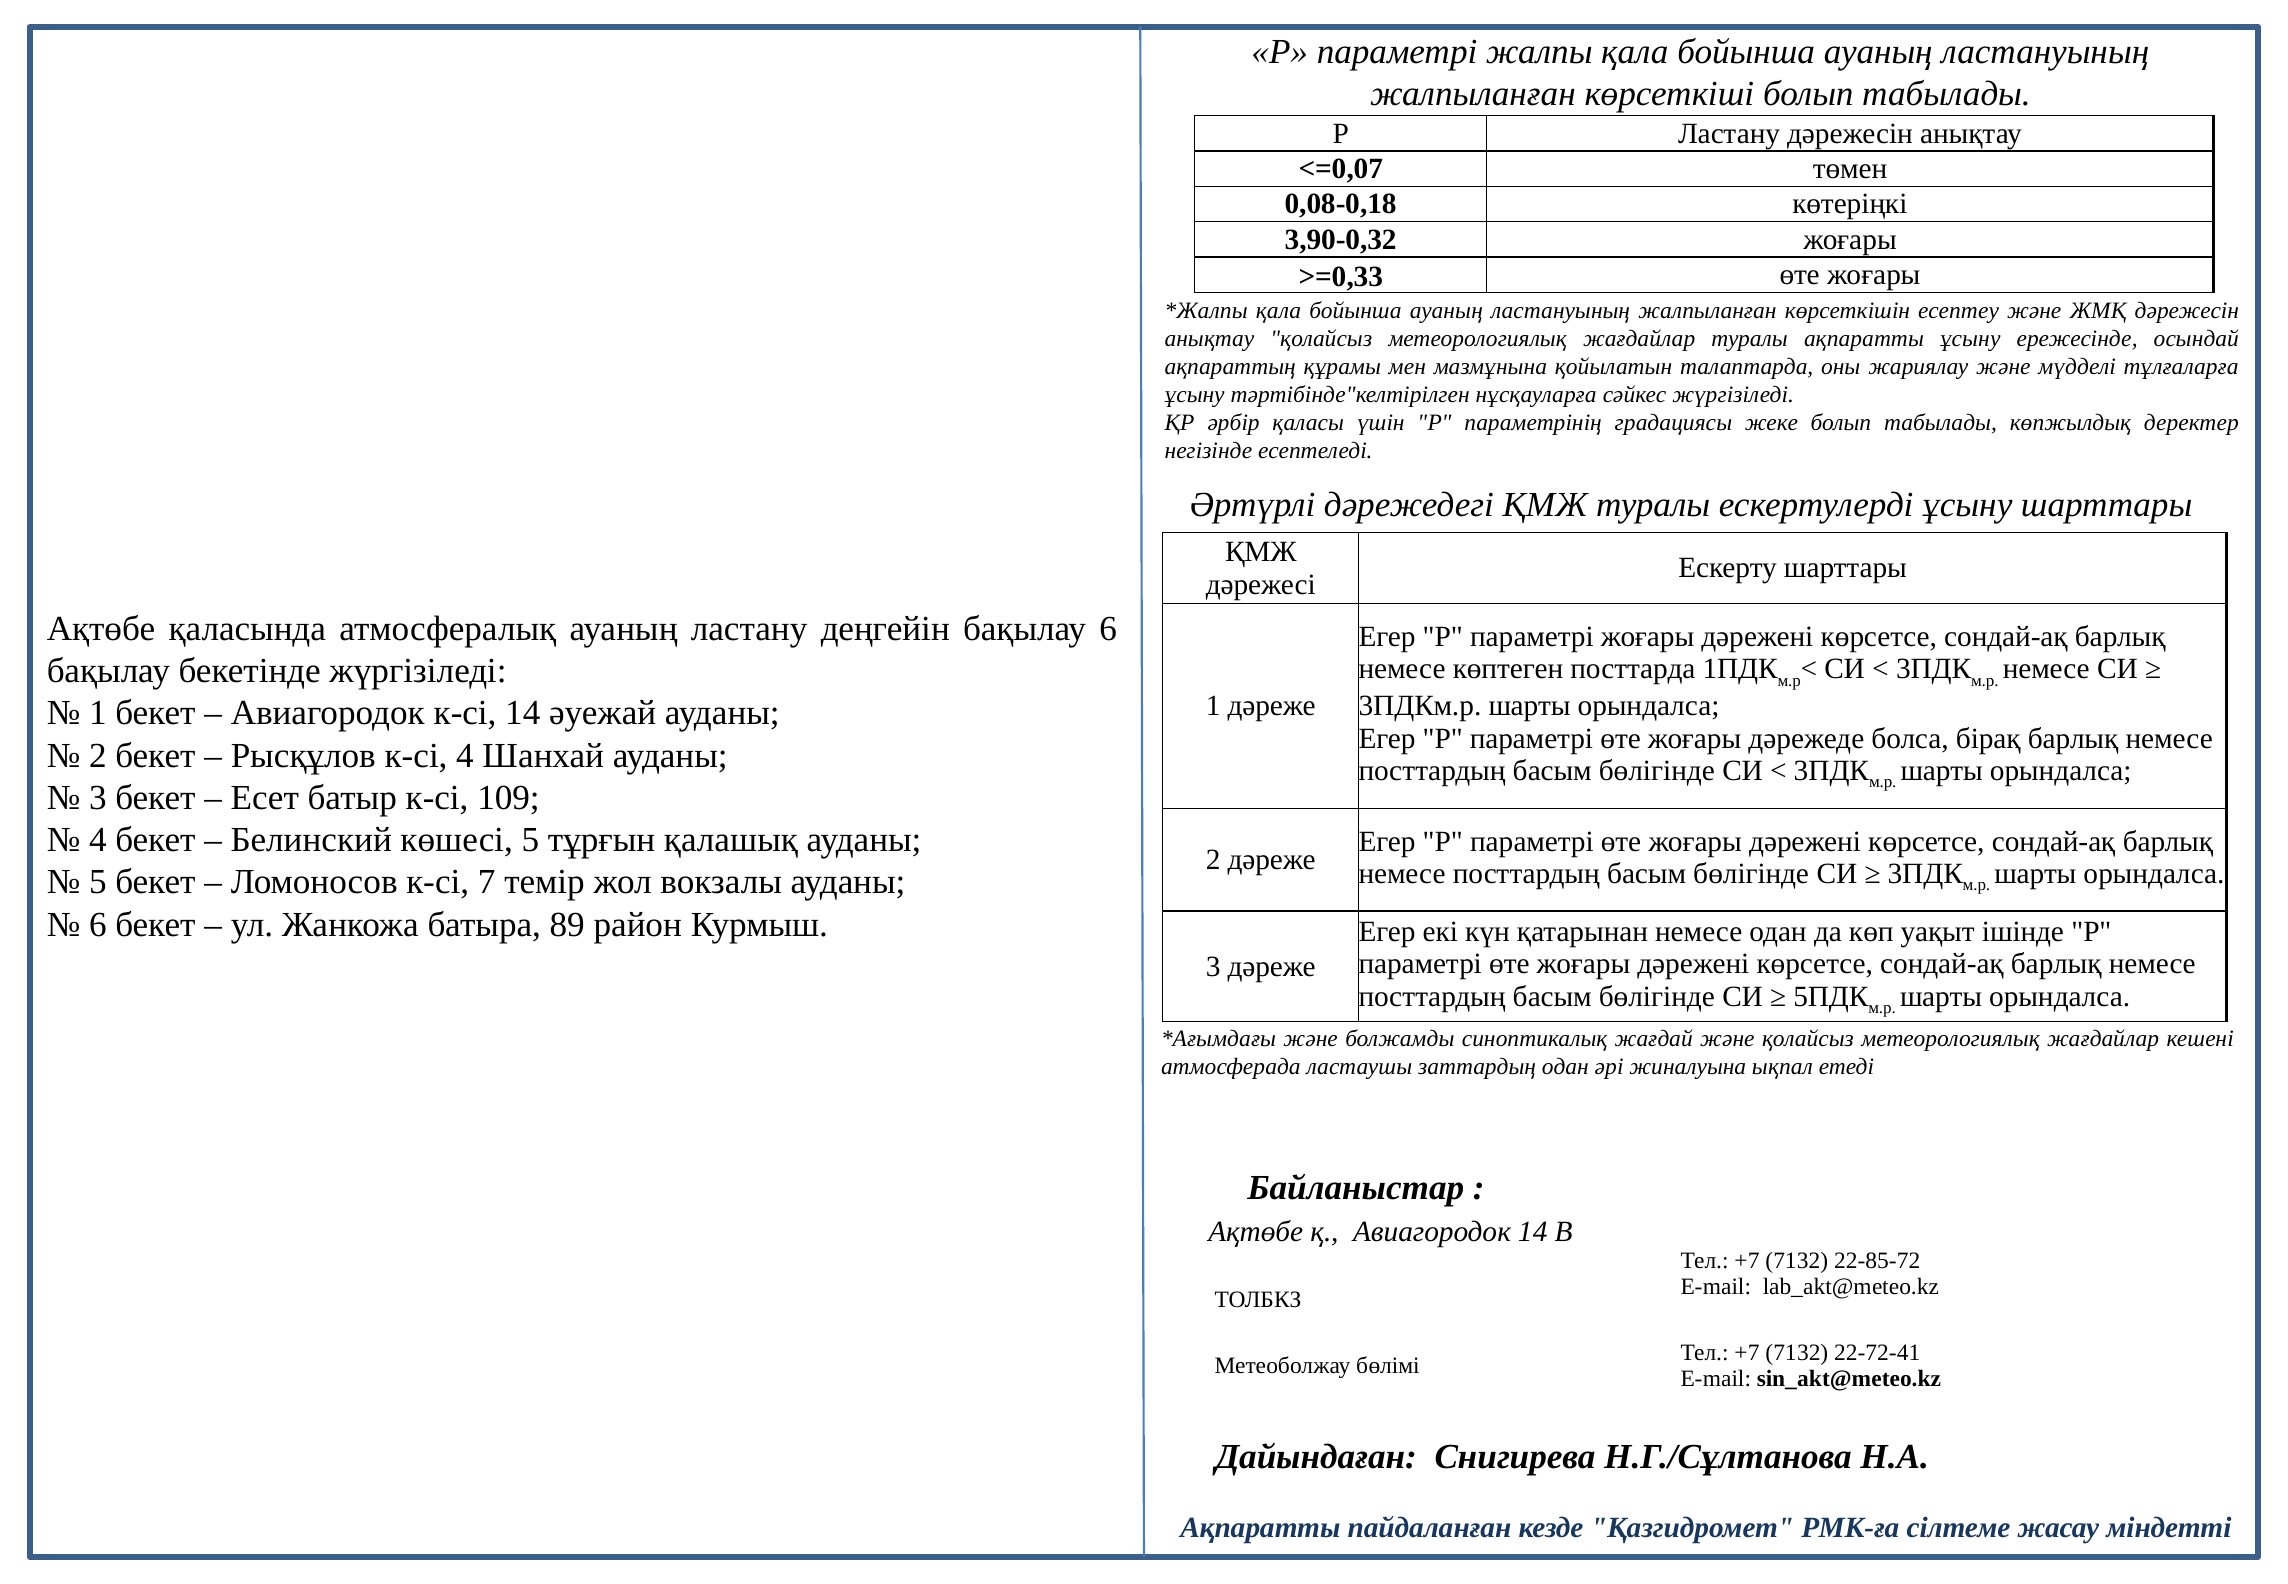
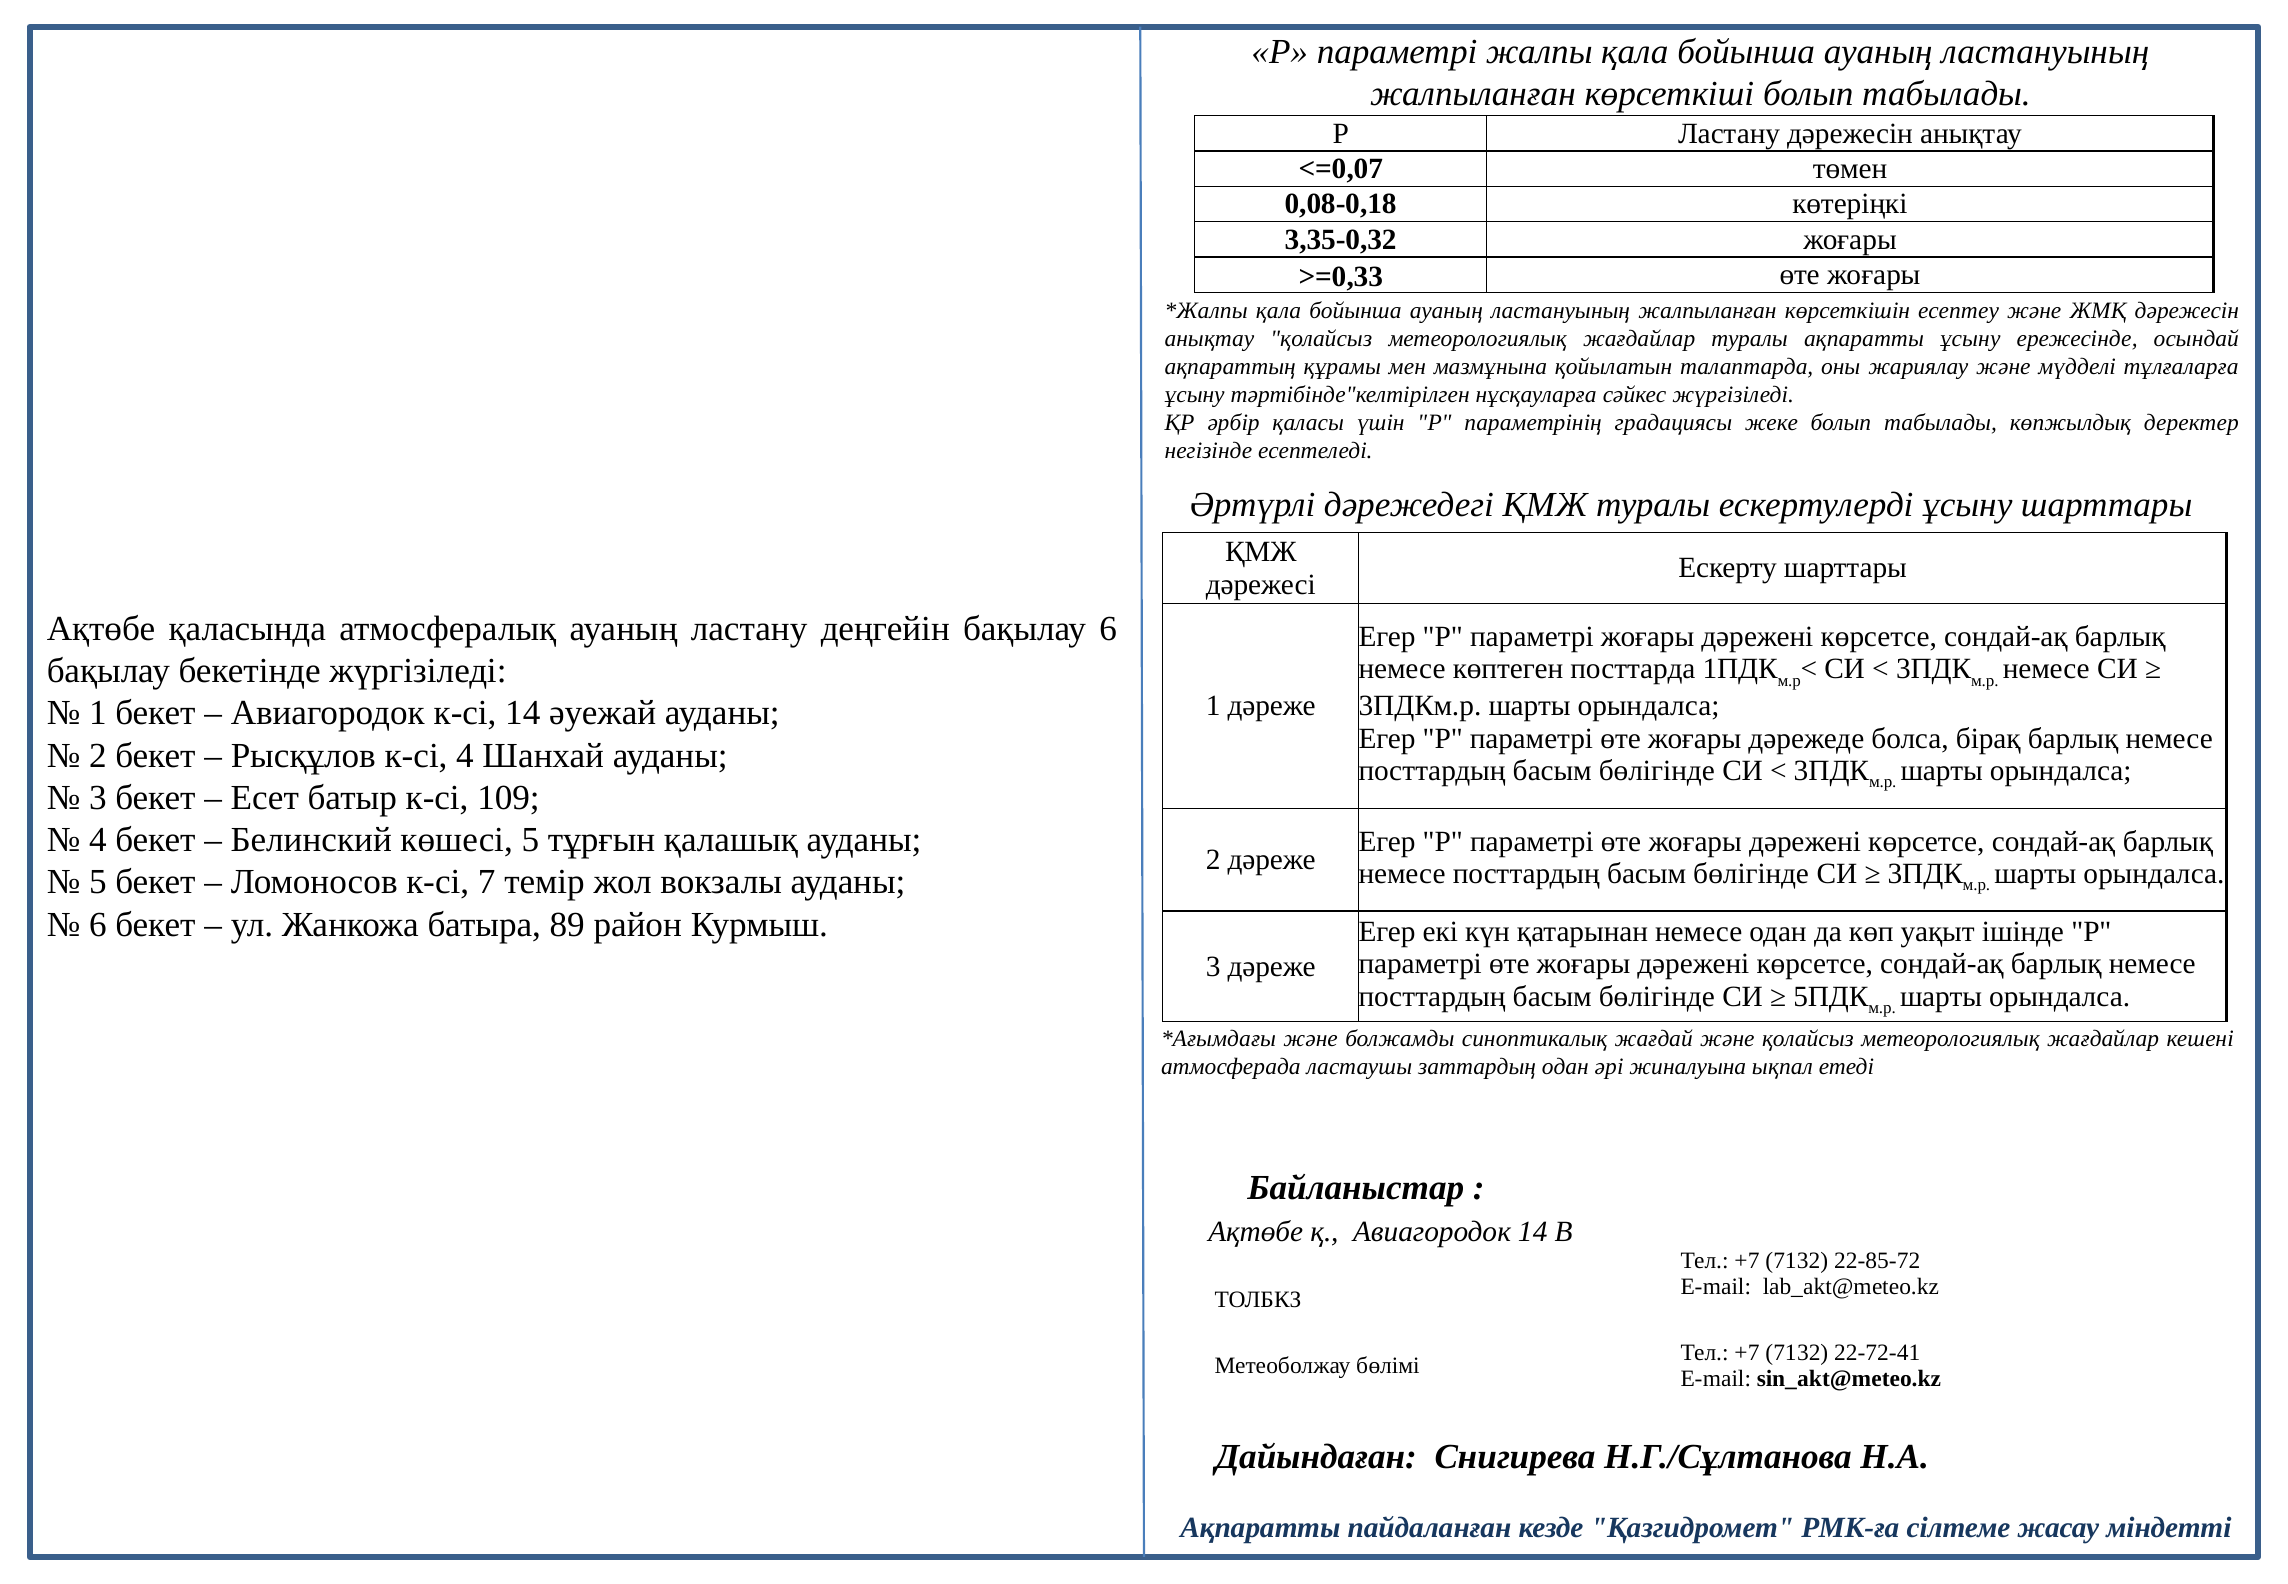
3,90-0,32: 3,90-0,32 -> 3,35-0,32
